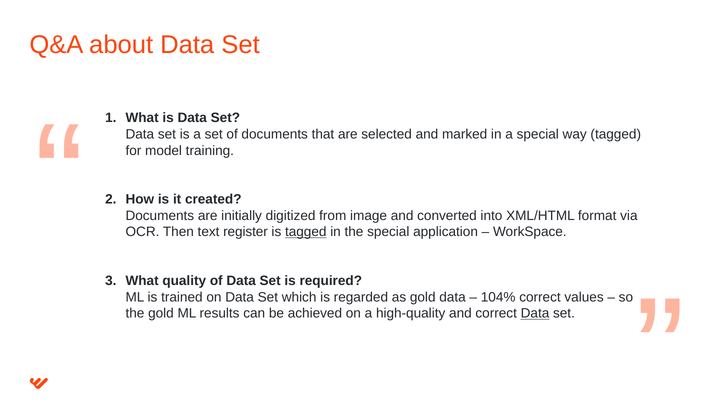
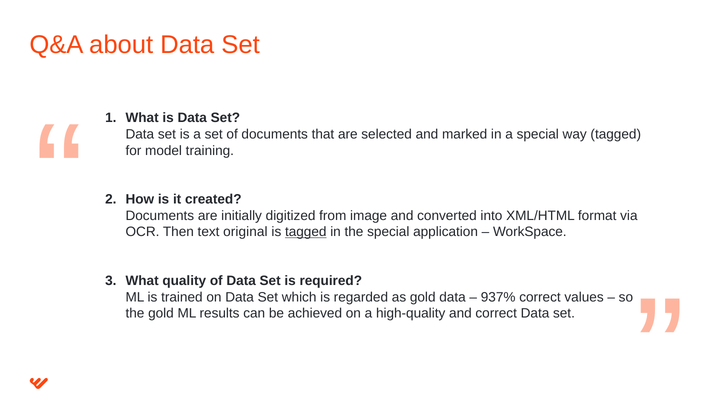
register: register -> original
104%: 104% -> 937%
Data at (535, 314) underline: present -> none
